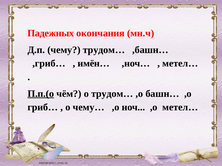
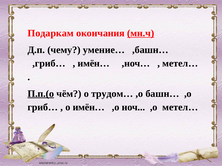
Падежных: Падежных -> Подаркам
мн.ч underline: none -> present
чему трудом…: трудом… -> умение…
о чему…: чему… -> имён…
